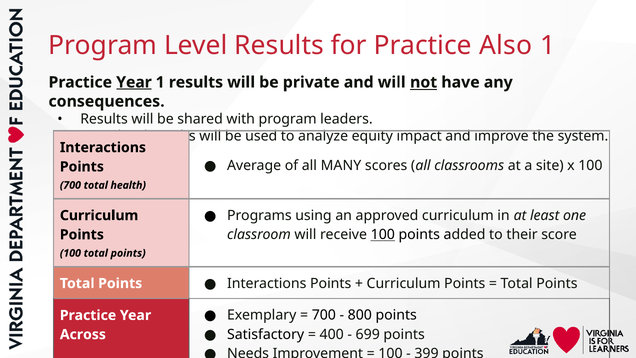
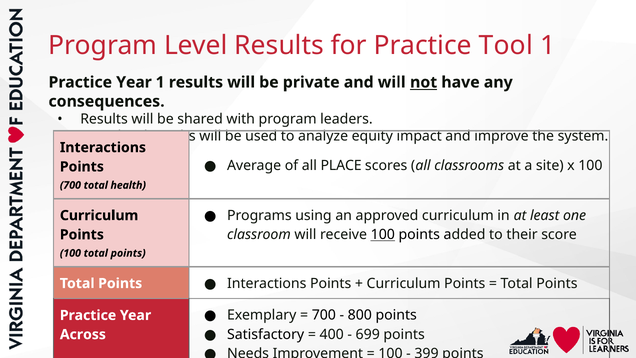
Also: Also -> Tool
Year at (134, 82) underline: present -> none
MANY: MANY -> PLACE
